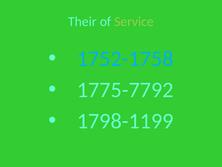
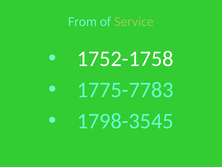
Their: Their -> From
1752-1758 colour: light blue -> white
1775-7792: 1775-7792 -> 1775-7783
1798-1199: 1798-1199 -> 1798-3545
